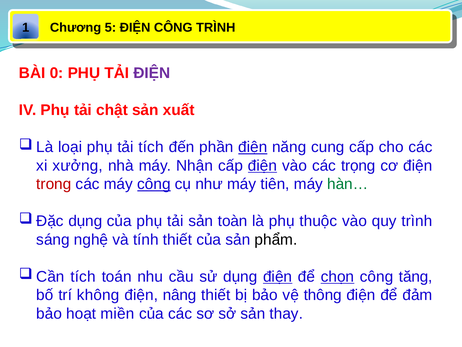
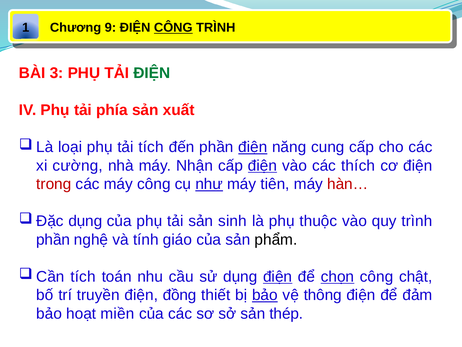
5: 5 -> 9
CÔNG at (173, 28) underline: none -> present
0: 0 -> 3
ĐIỆN at (152, 73) colour: purple -> green
chật: chật -> phía
xưởng: xưởng -> cường
trọng: trọng -> thích
công at (154, 184) underline: present -> none
như underline: none -> present
hàn… colour: green -> red
toàn: toàn -> sinh
sáng at (53, 239): sáng -> phần
tính thiết: thiết -> giáo
tăng: tăng -> chật
không: không -> truyền
nâng: nâng -> đồng
bảo at (265, 295) underline: none -> present
thay: thay -> thép
